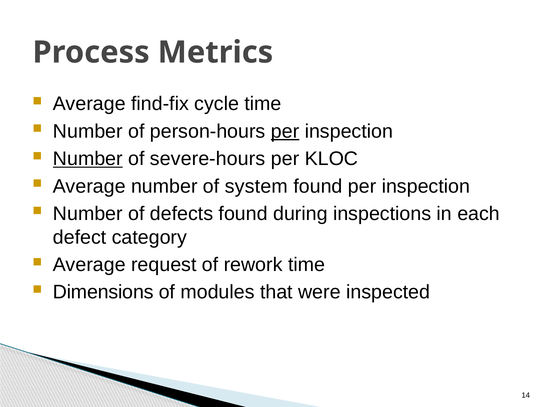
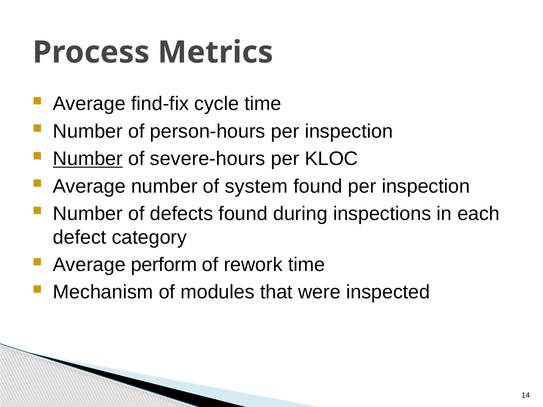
per at (285, 131) underline: present -> none
request: request -> perform
Dimensions: Dimensions -> Mechanism
